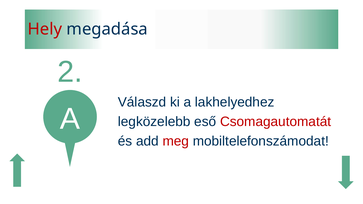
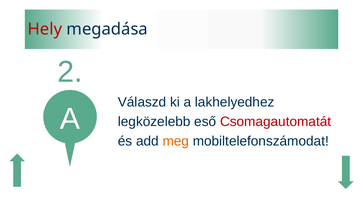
meg colour: red -> orange
